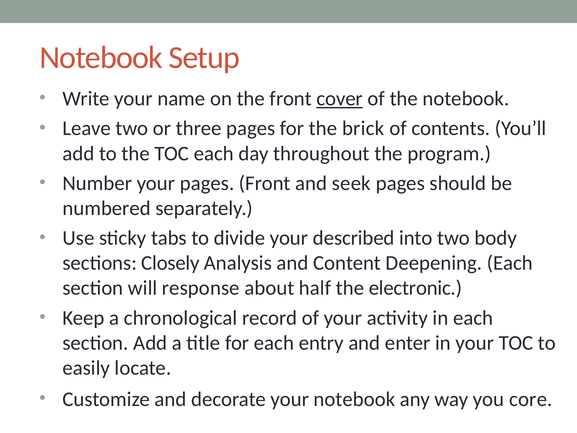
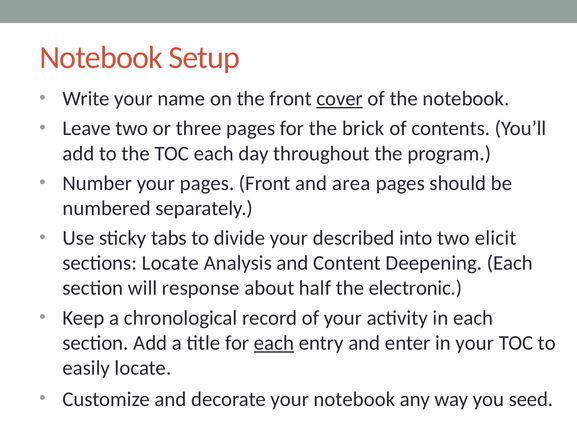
seek: seek -> area
body: body -> elicit
sections Closely: Closely -> Locate
each at (274, 343) underline: none -> present
core: core -> seed
